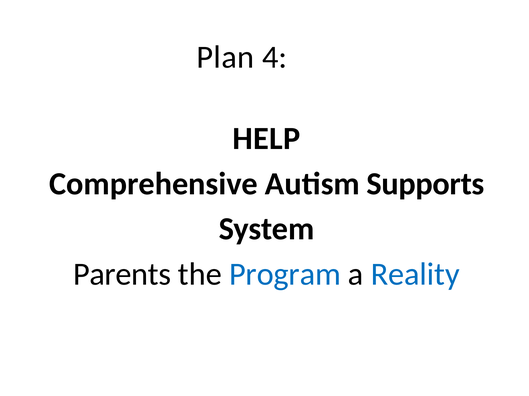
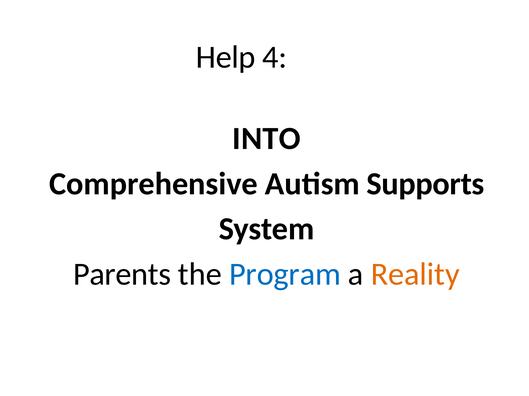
Plan: Plan -> Help
HELP: HELP -> INTO
Reality colour: blue -> orange
